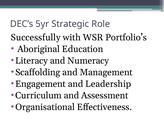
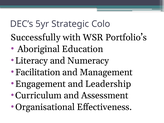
Role: Role -> Colo
Scaffolding: Scaffolding -> Facilitation
